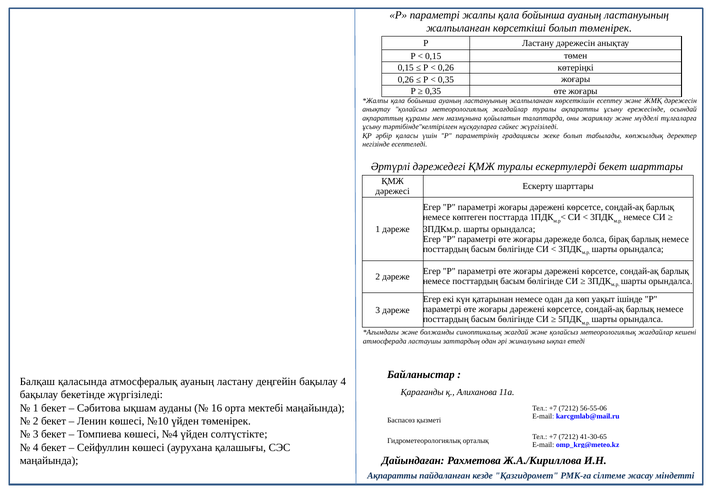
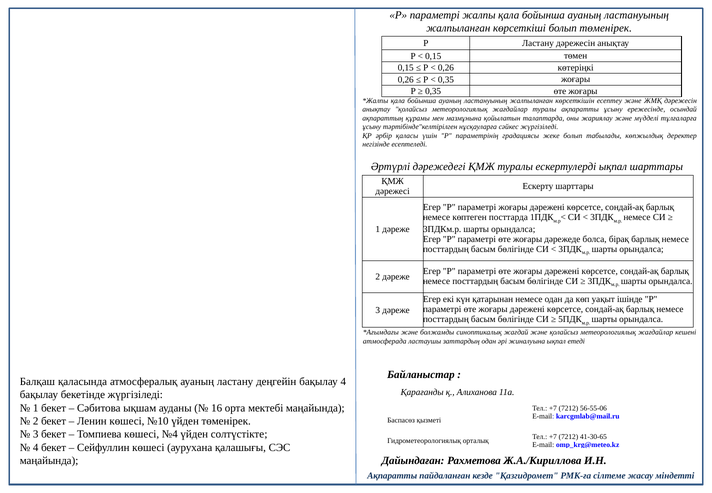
ескертулерді бекет: бекет -> ықпал
